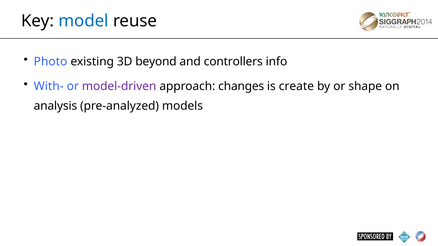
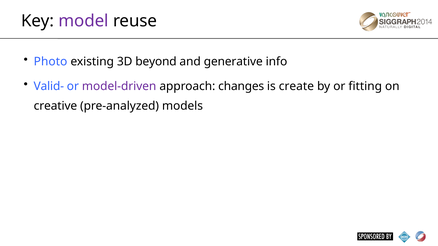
model colour: blue -> purple
controllers: controllers -> generative
With-: With- -> Valid-
or shape: shape -> fitting
analysis: analysis -> creative
